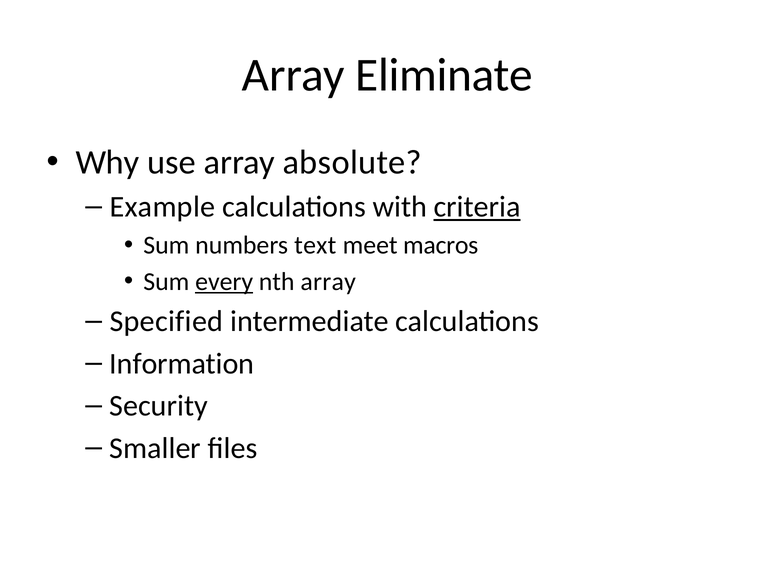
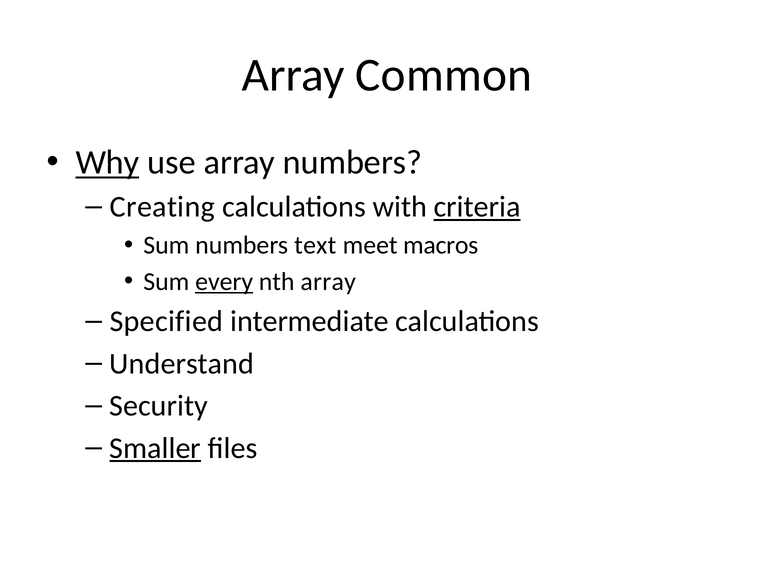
Eliminate: Eliminate -> Common
Why underline: none -> present
array absolute: absolute -> numbers
Example: Example -> Creating
Information: Information -> Understand
Smaller underline: none -> present
